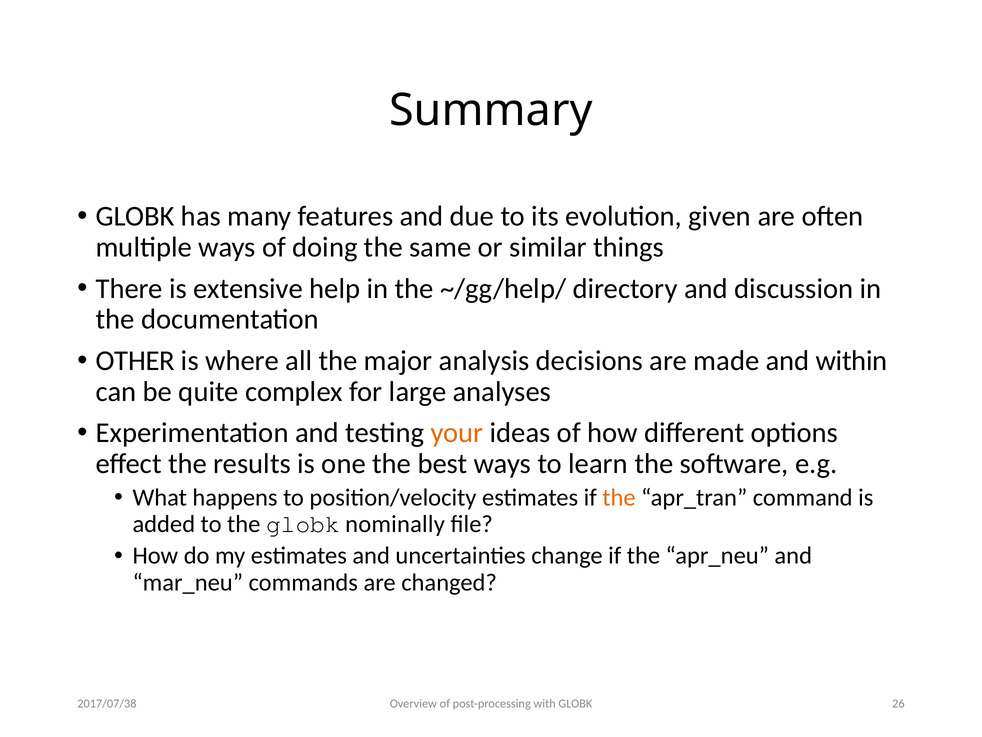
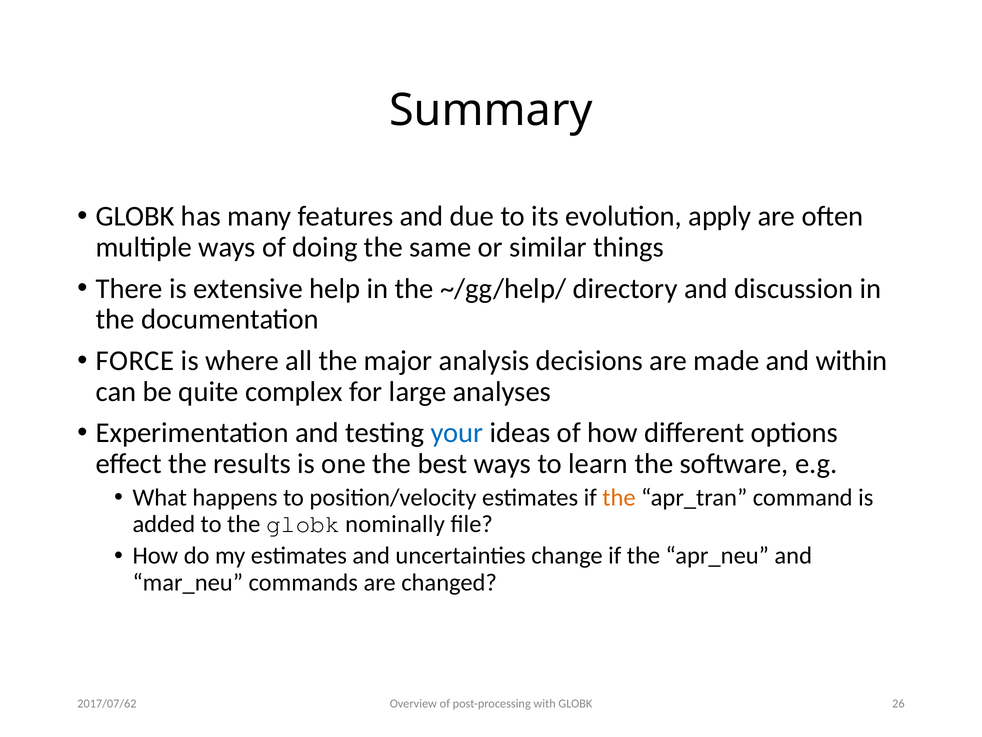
given: given -> apply
OTHER: OTHER -> FORCE
your colour: orange -> blue
2017/07/38: 2017/07/38 -> 2017/07/62
